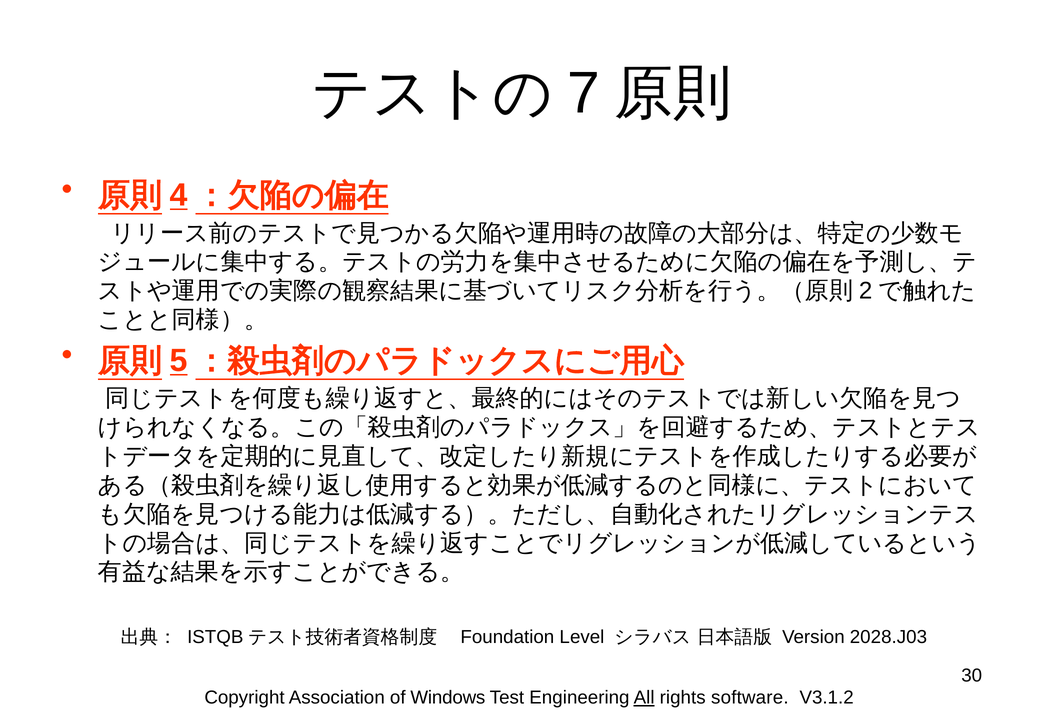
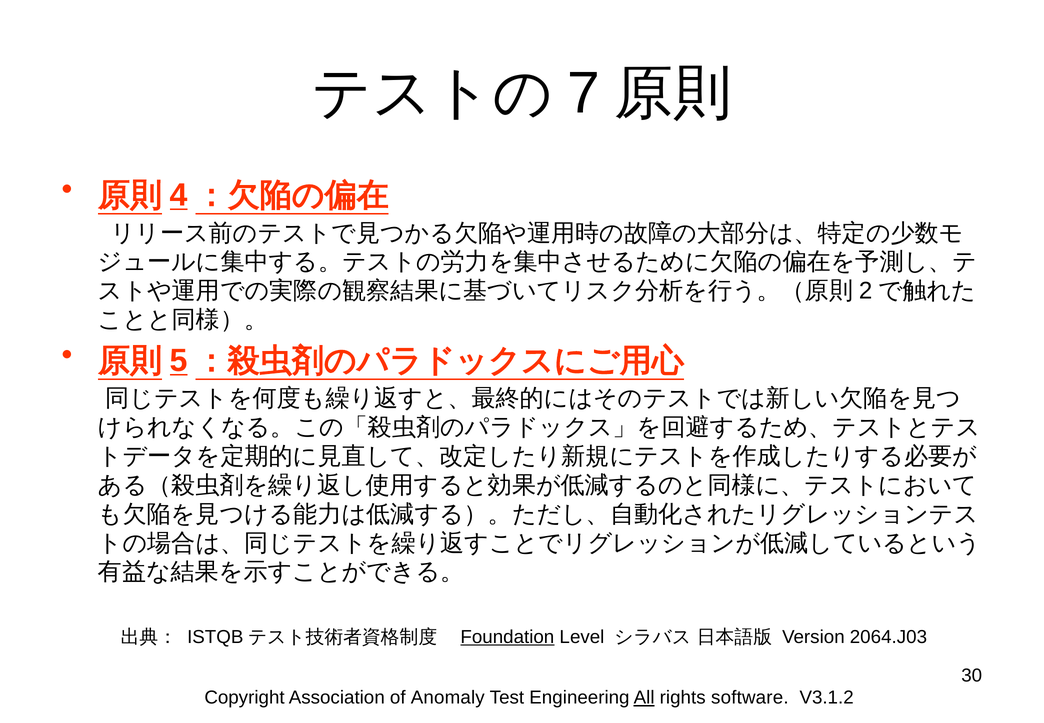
Foundation underline: none -> present
2028.J03: 2028.J03 -> 2064.J03
Windows: Windows -> Anomaly
